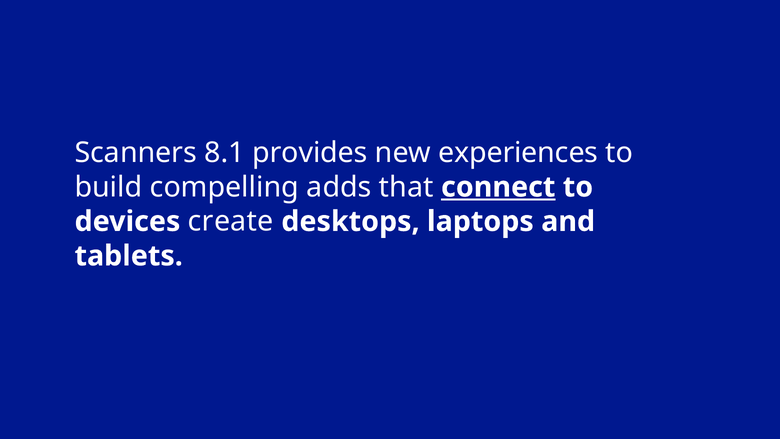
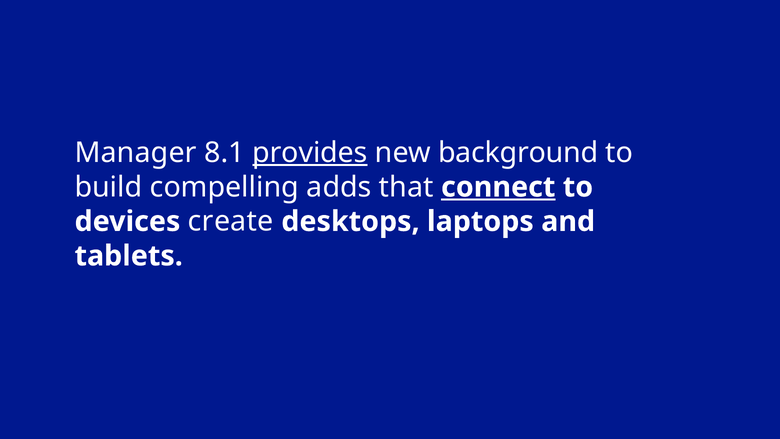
Scanners: Scanners -> Manager
provides underline: none -> present
experiences: experiences -> background
